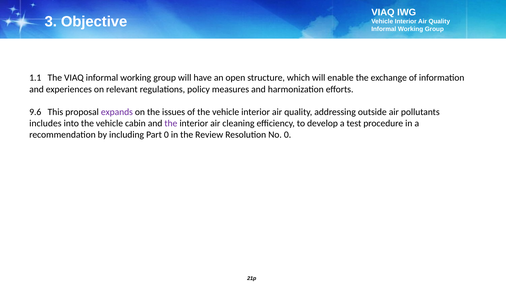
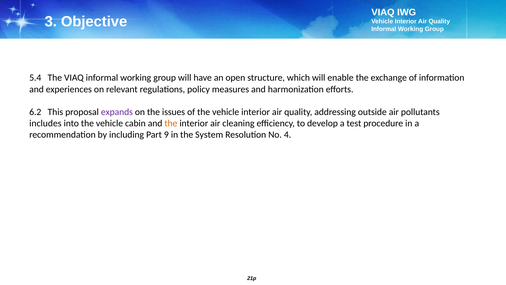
1.1: 1.1 -> 5.4
9.6: 9.6 -> 6.2
the at (171, 123) colour: purple -> orange
Part 0: 0 -> 9
Review: Review -> System
No 0: 0 -> 4
